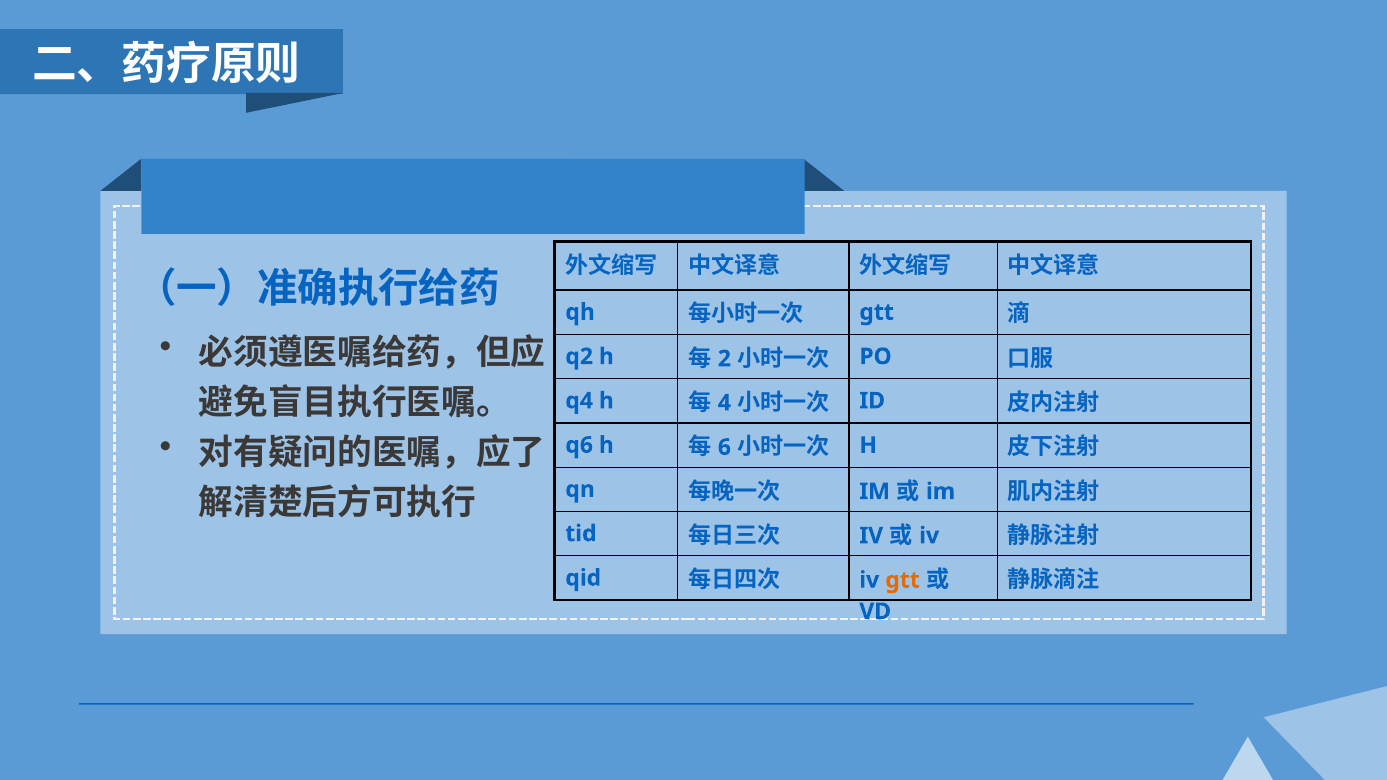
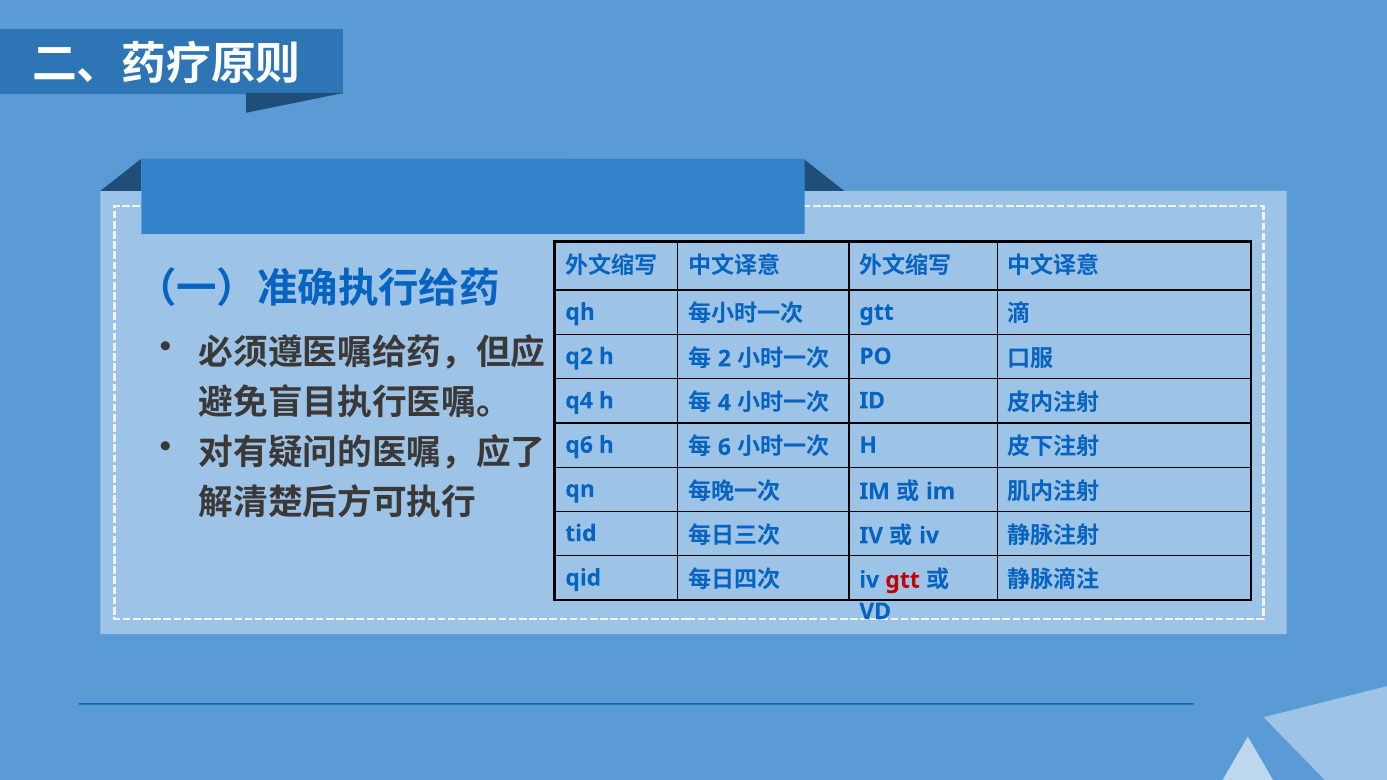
gtt at (903, 580) colour: orange -> red
